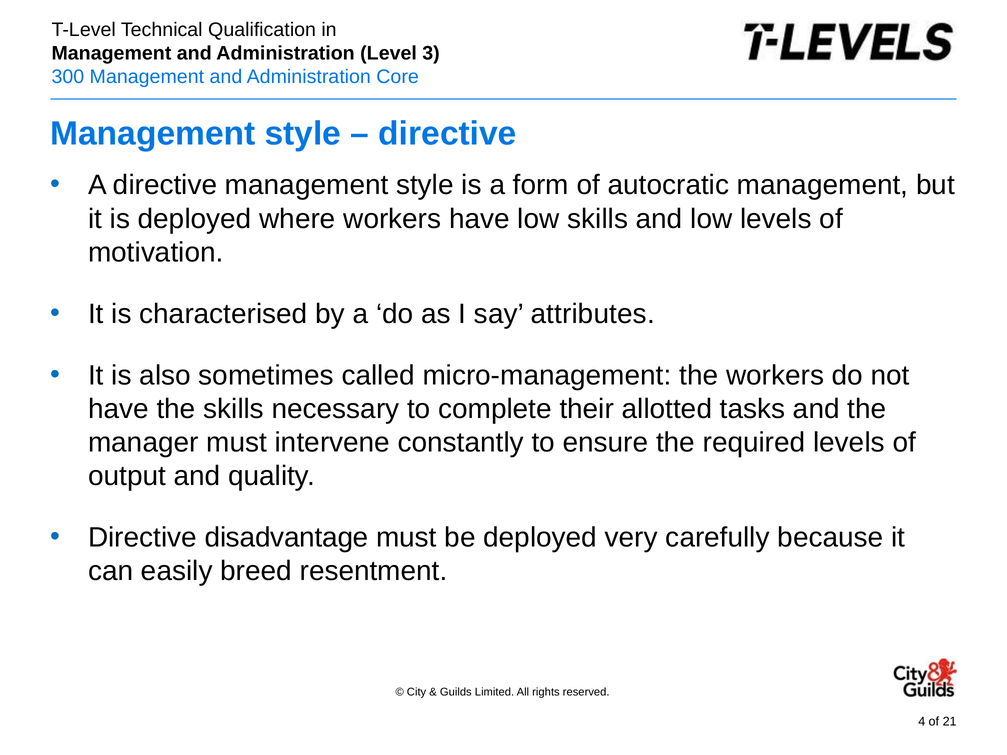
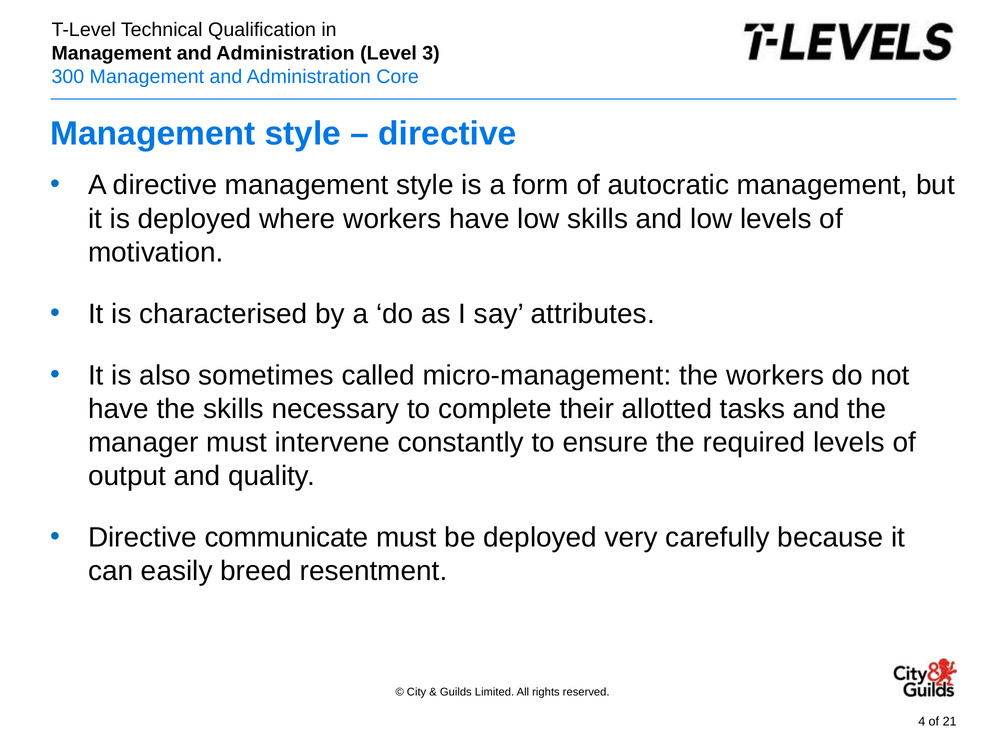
disadvantage: disadvantage -> communicate
